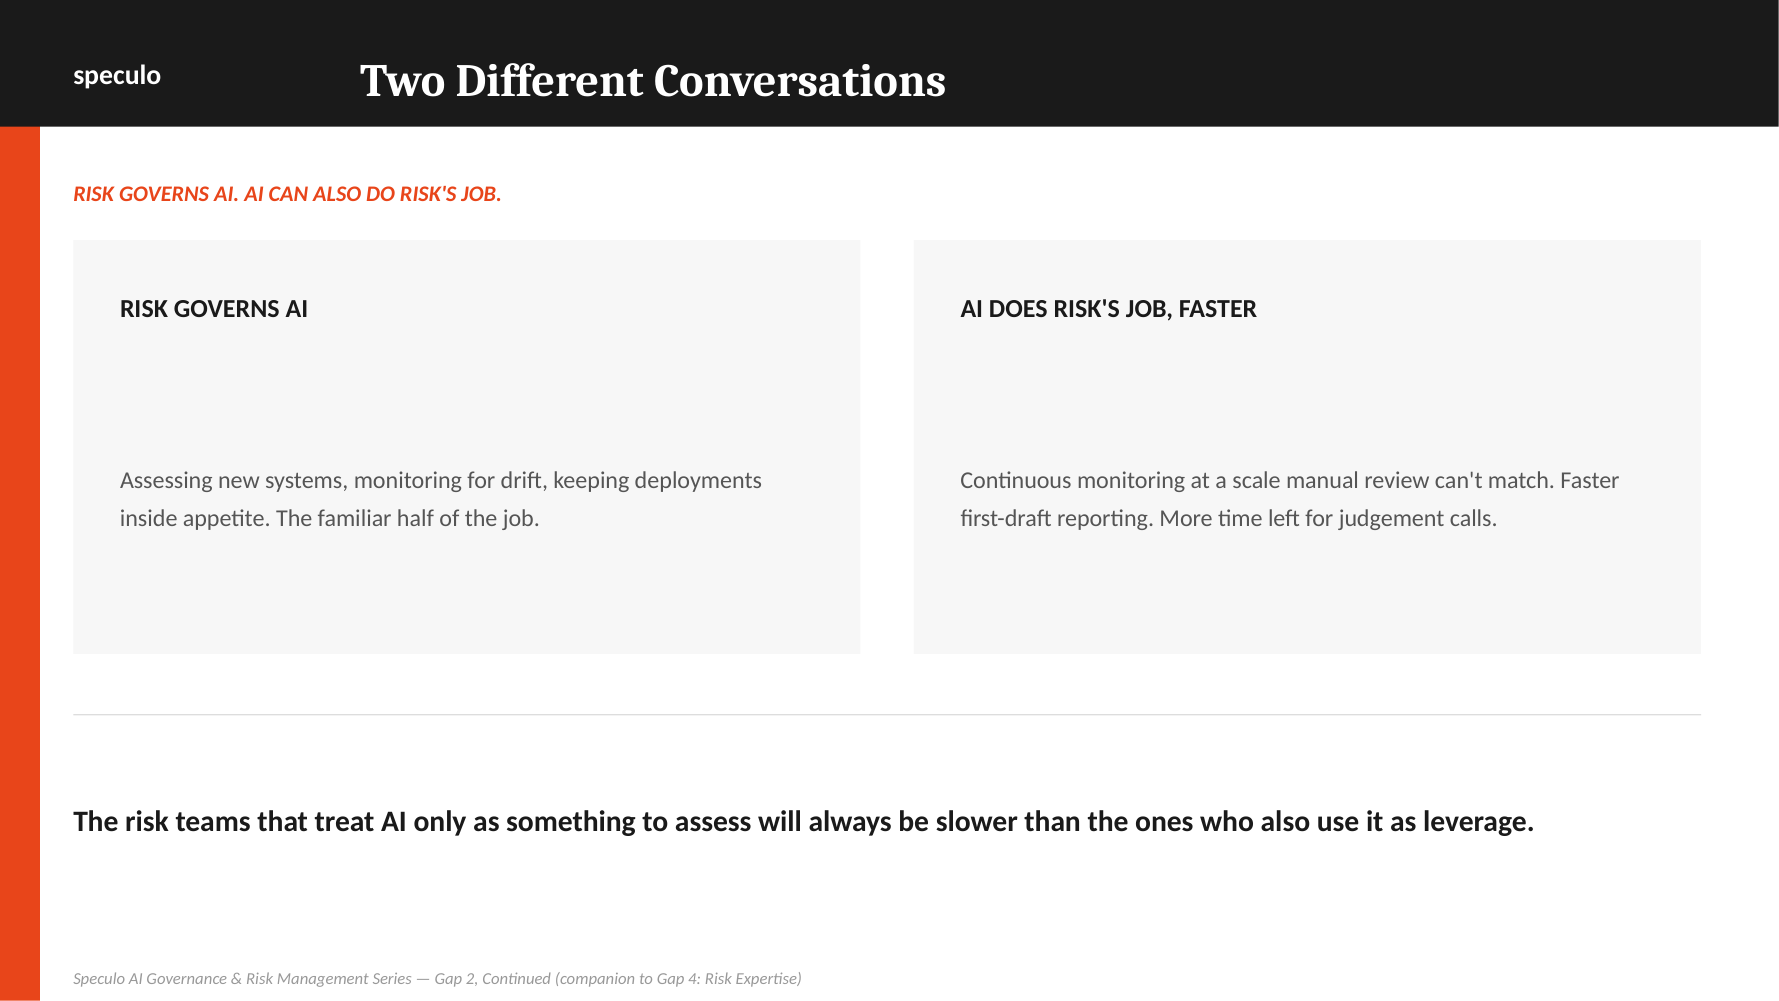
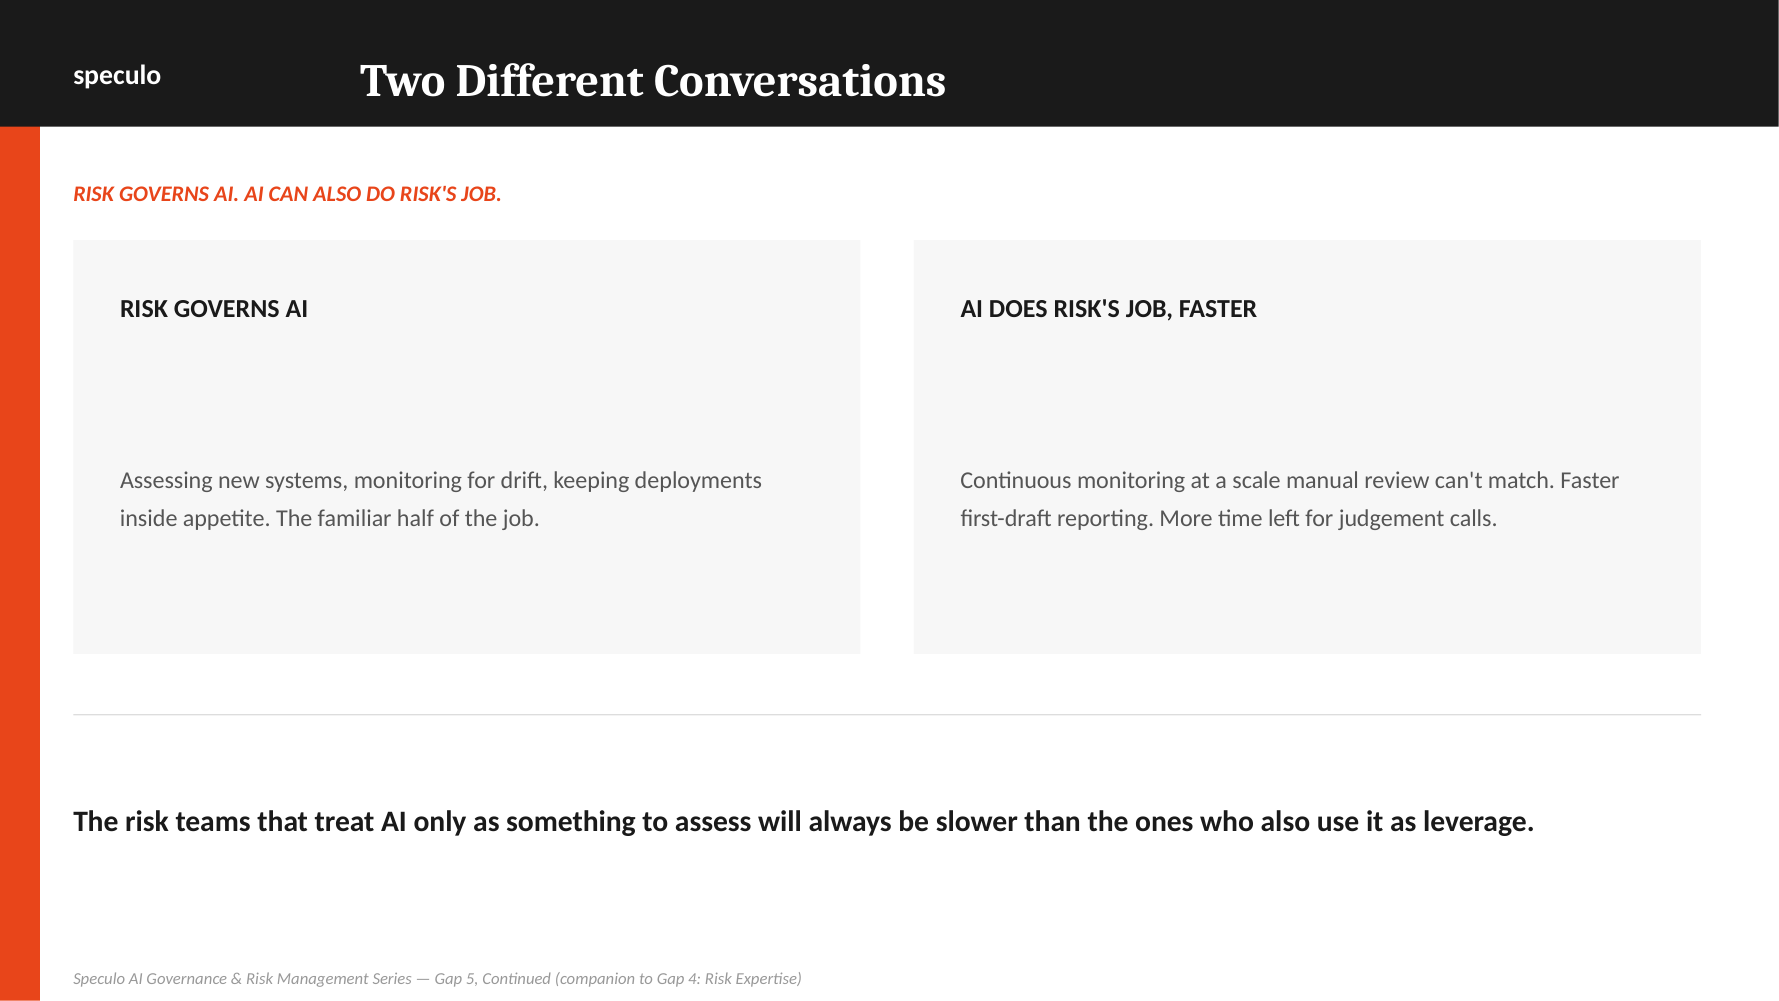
2: 2 -> 5
